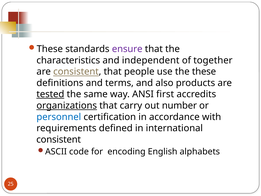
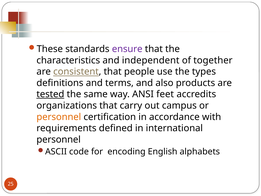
the these: these -> types
first: first -> feet
organizations underline: present -> none
number: number -> campus
personnel at (59, 117) colour: blue -> orange
consistent at (59, 139): consistent -> personnel
